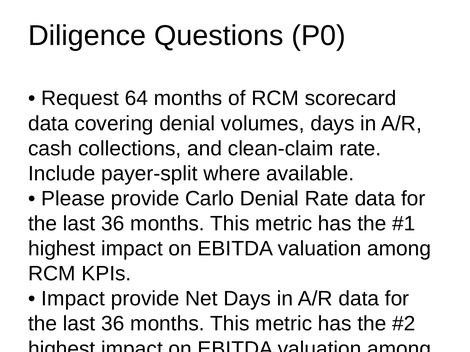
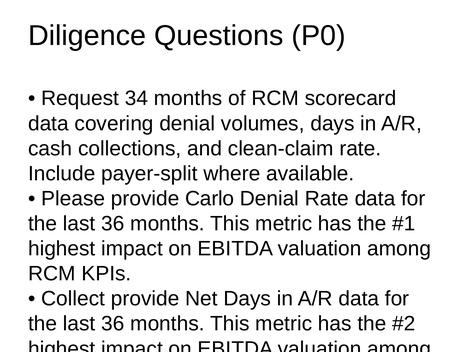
64: 64 -> 34
Impact at (73, 299): Impact -> Collect
